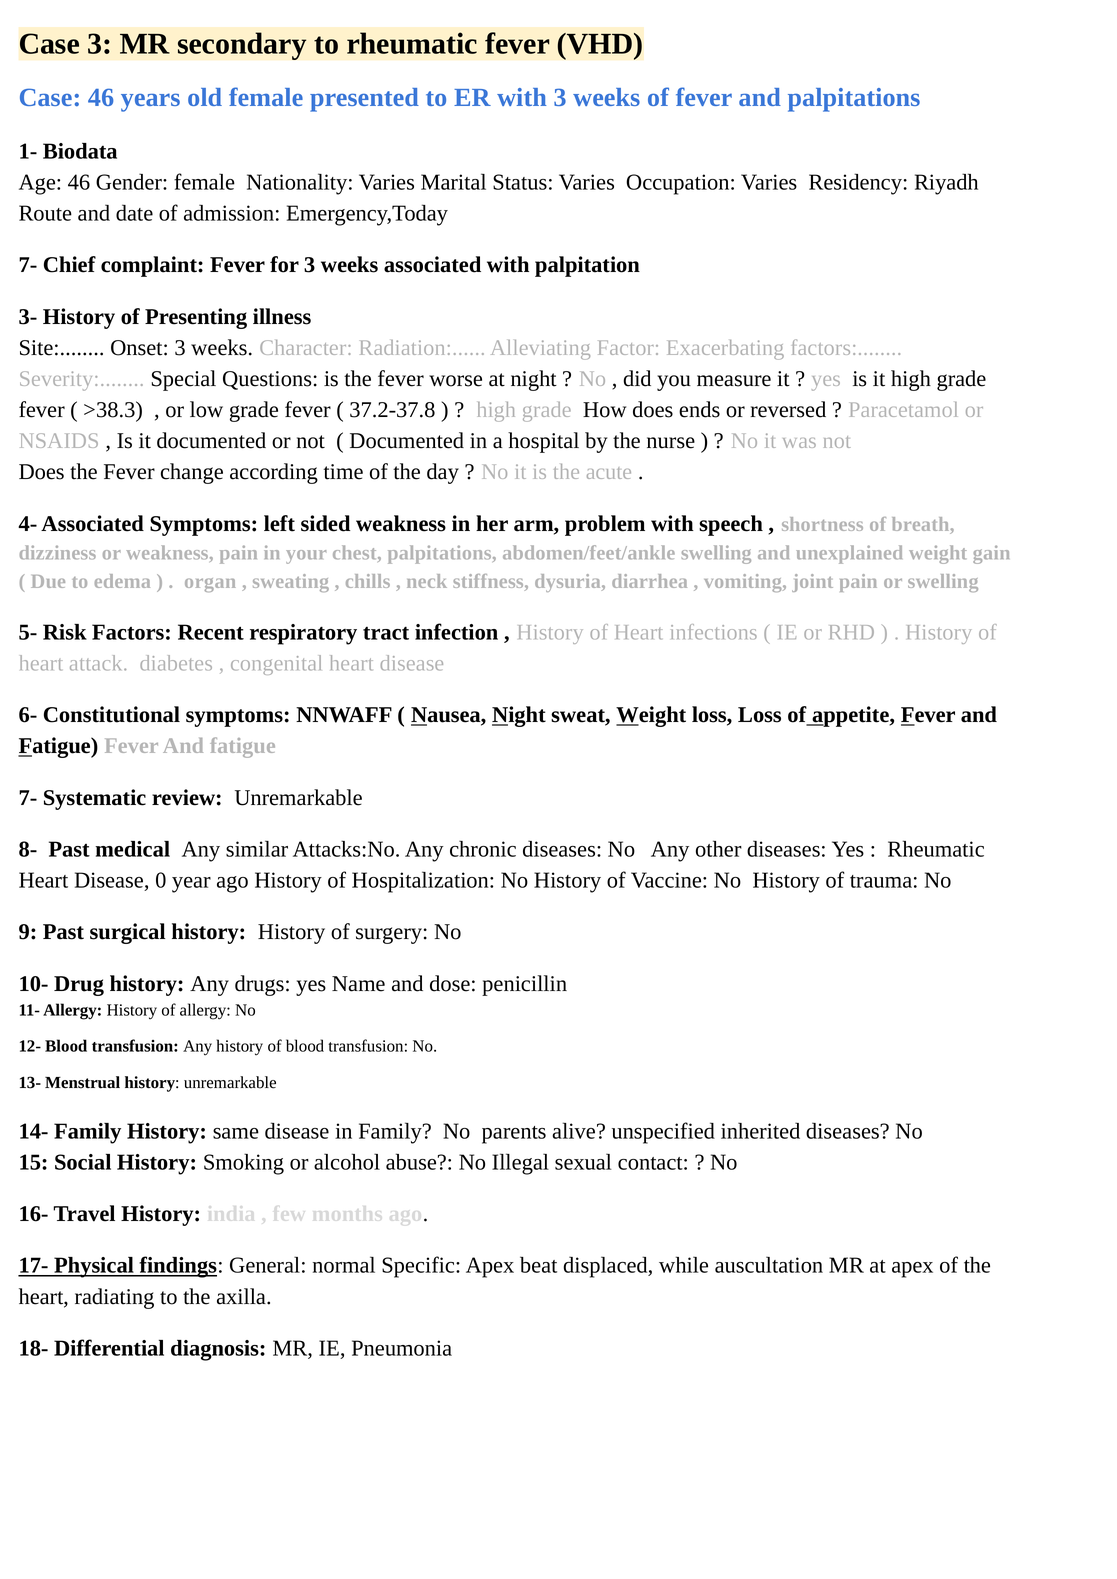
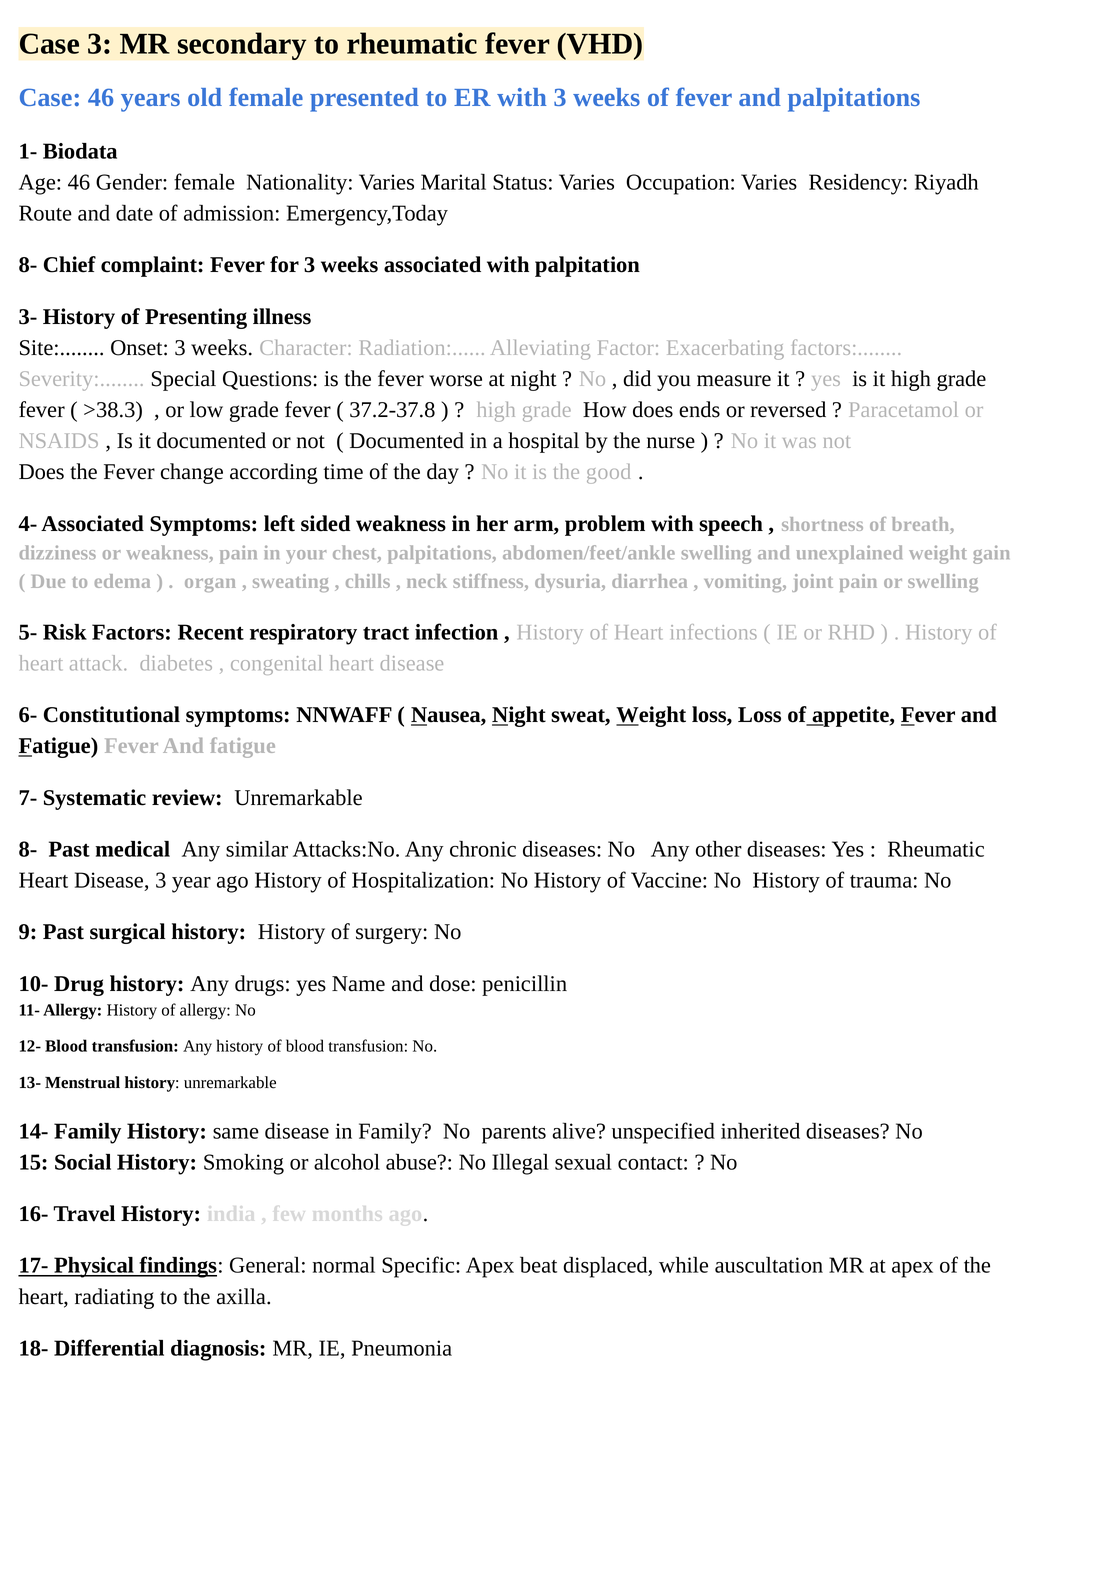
7- at (28, 265): 7- -> 8-
acute: acute -> good
Disease 0: 0 -> 3
